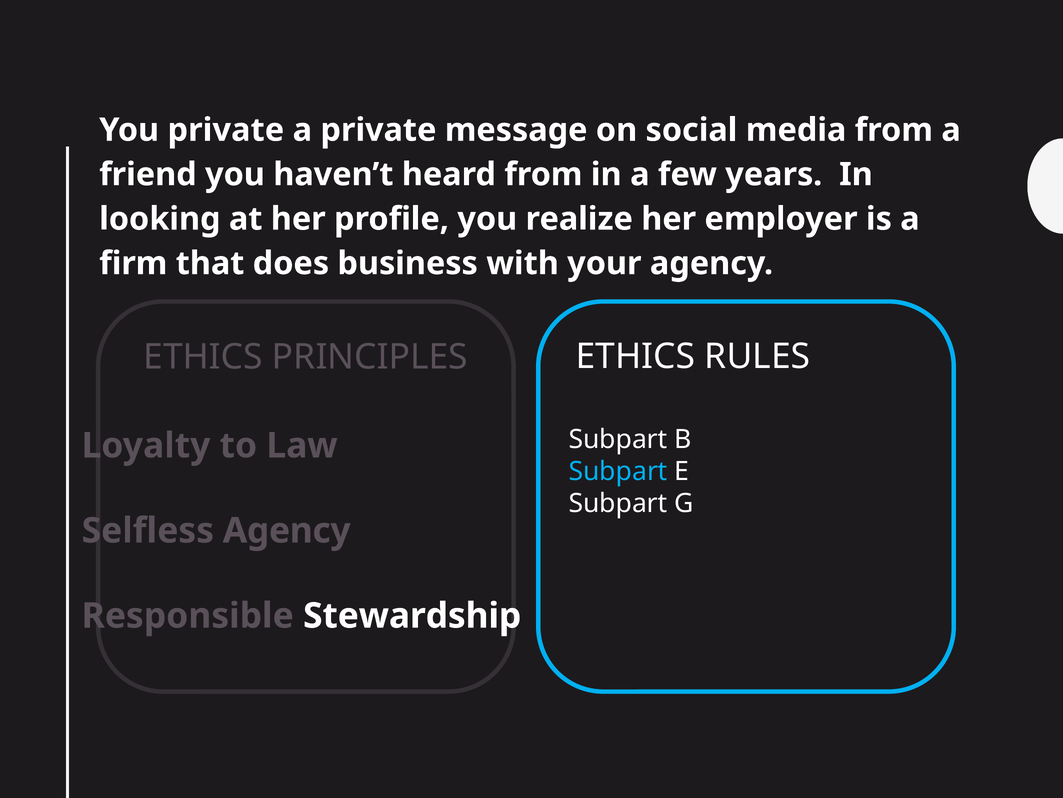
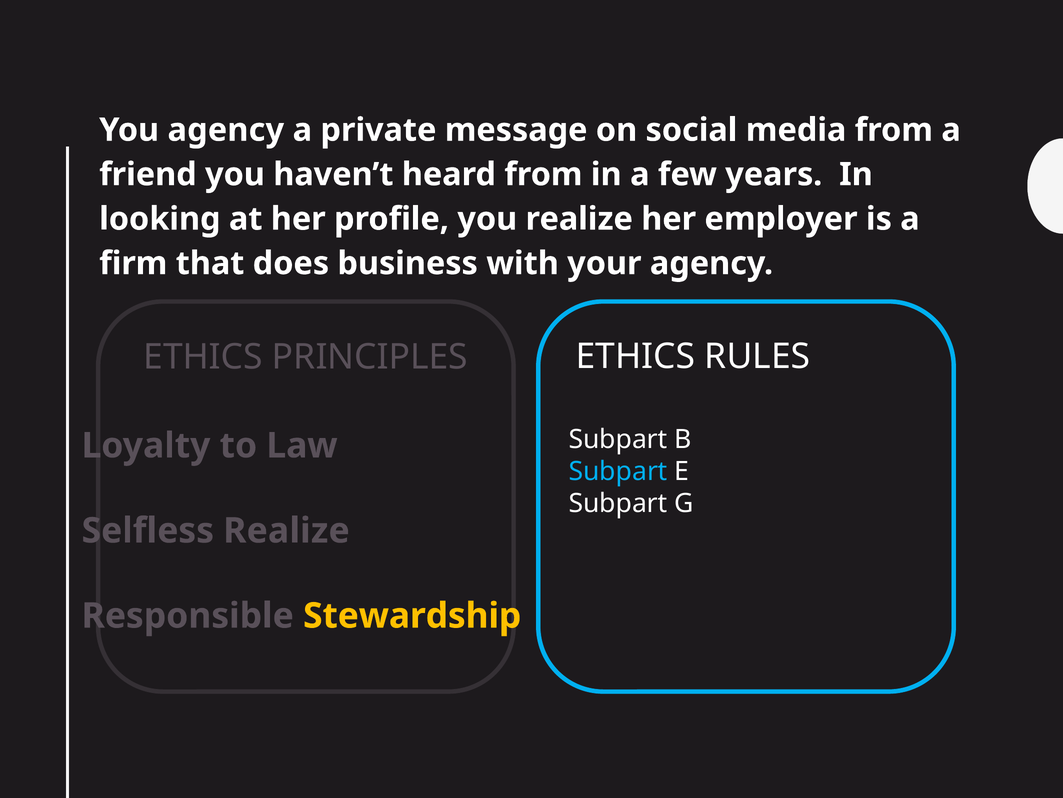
You private: private -> agency
Selfless Agency: Agency -> Realize
Stewardship colour: white -> yellow
